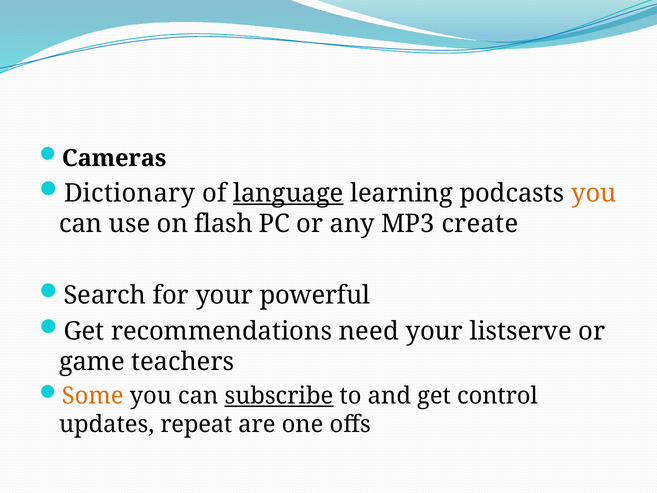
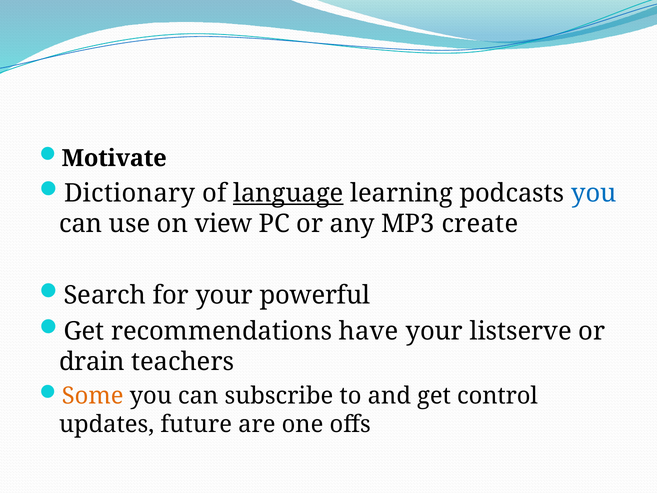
Cameras: Cameras -> Motivate
you at (594, 193) colour: orange -> blue
flash: flash -> view
need: need -> have
game: game -> drain
subscribe underline: present -> none
repeat: repeat -> future
